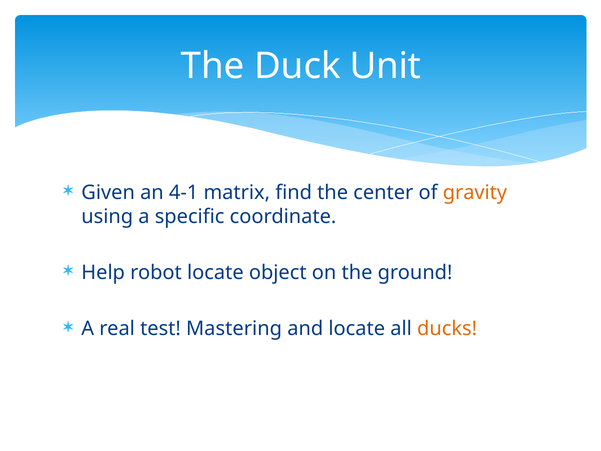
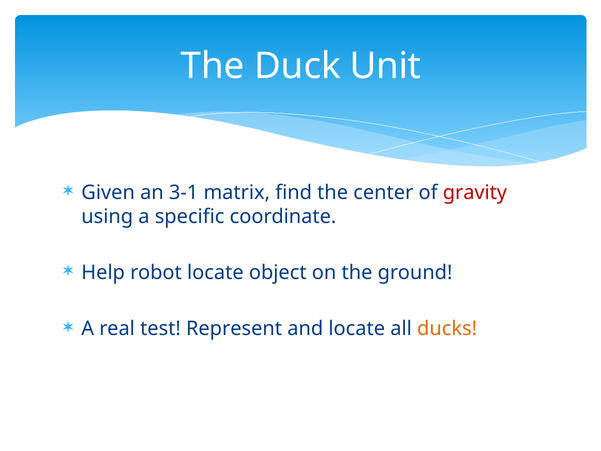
4-1: 4-1 -> 3-1
gravity colour: orange -> red
Mastering: Mastering -> Represent
